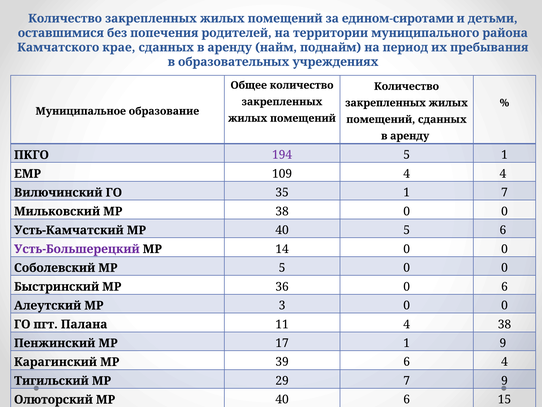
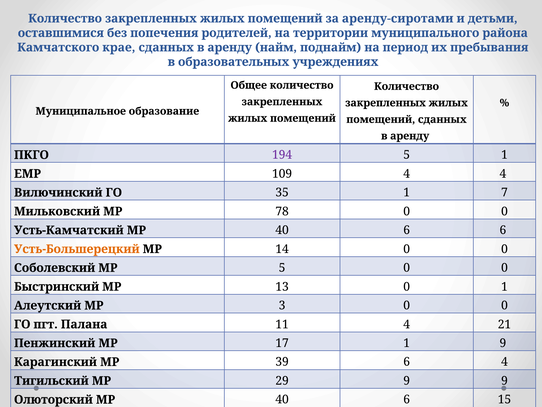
едином-сиротами: едином-сиротами -> аренду-сиротами
МР 38: 38 -> 78
Усть-Камчатский МР 40 5: 5 -> 6
Усть-Большерецкий colour: purple -> orange
36: 36 -> 13
0 6: 6 -> 1
4 38: 38 -> 21
29 7: 7 -> 9
